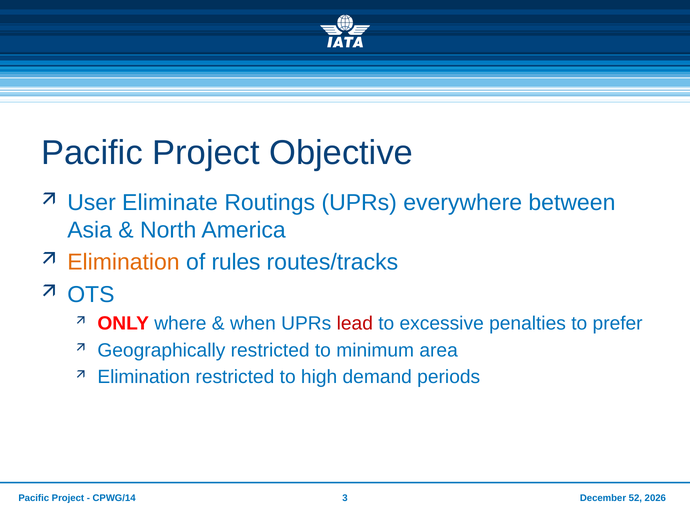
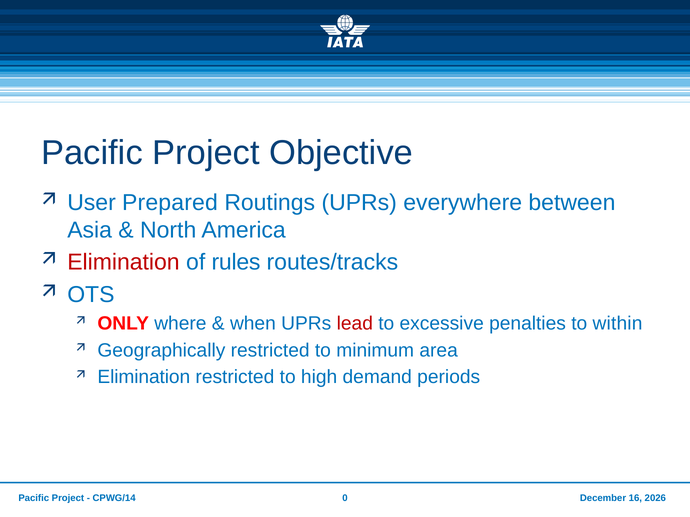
Eliminate: Eliminate -> Prepared
Elimination at (123, 263) colour: orange -> red
prefer: prefer -> within
3: 3 -> 0
52: 52 -> 16
